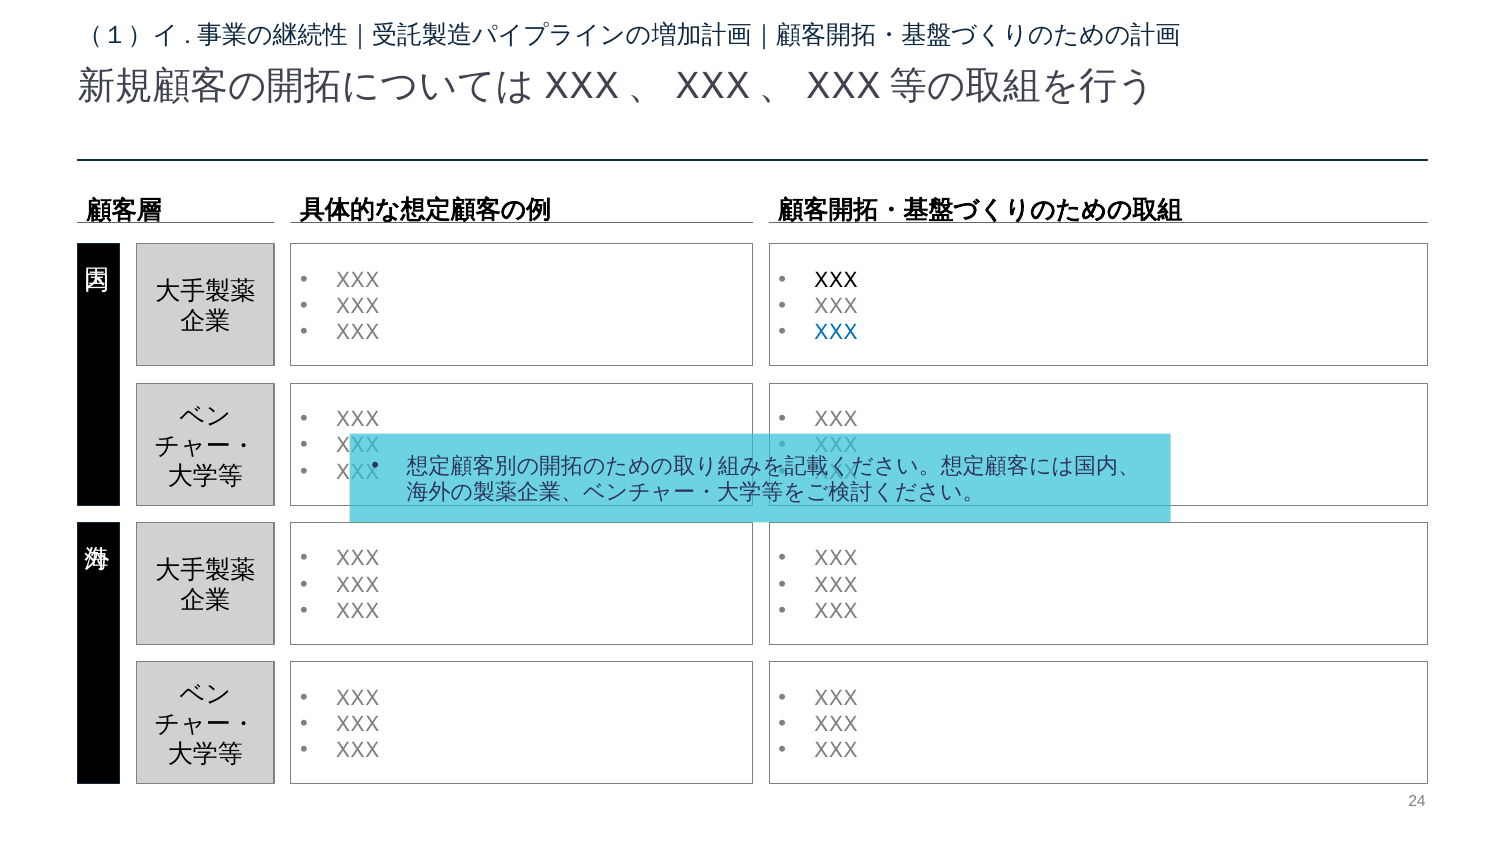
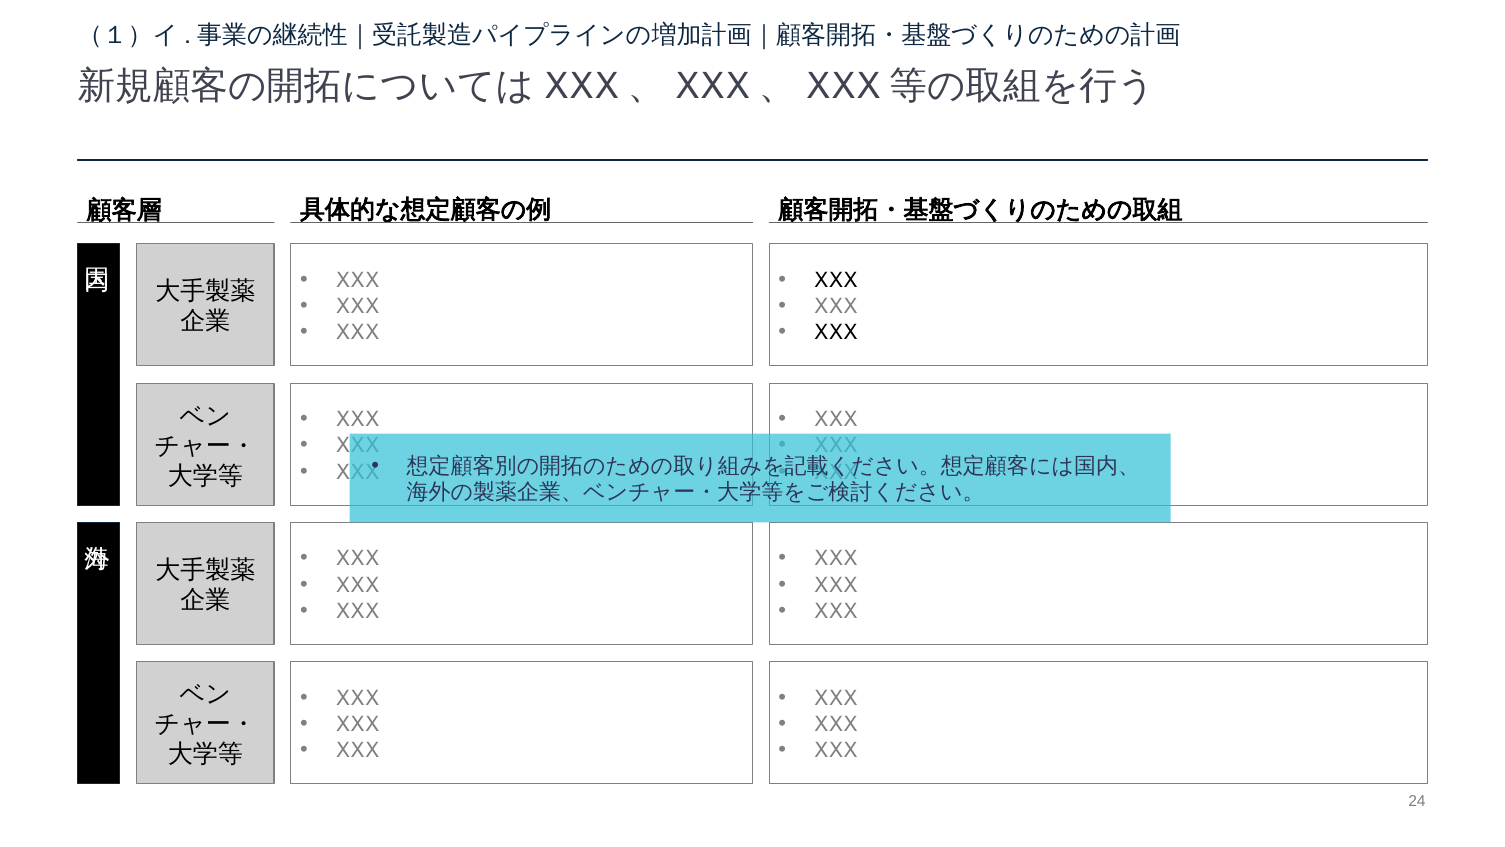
XXX at (836, 332) colour: blue -> black
